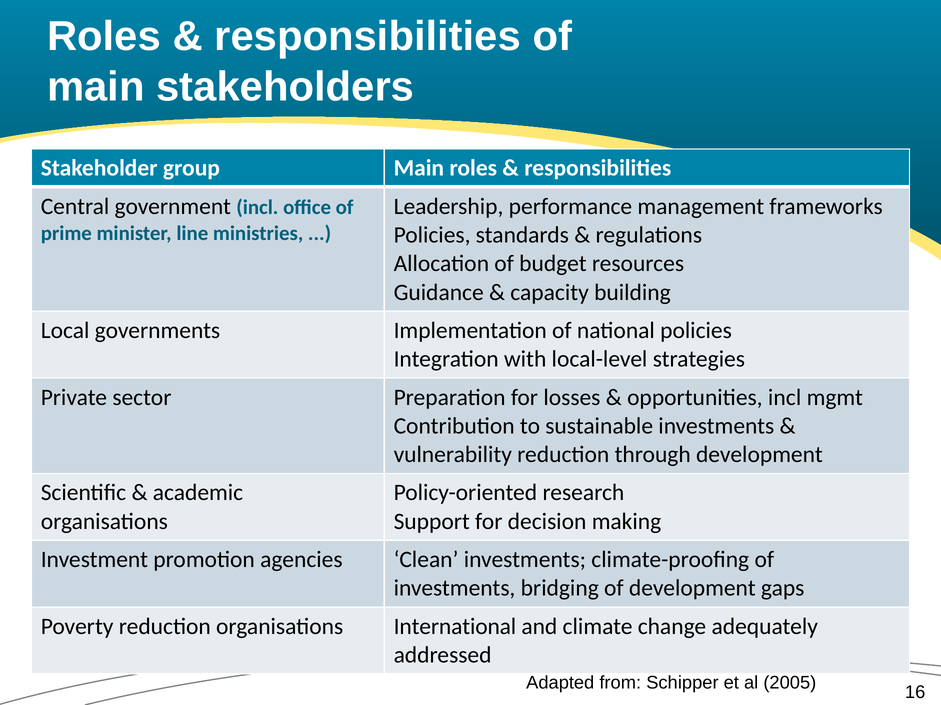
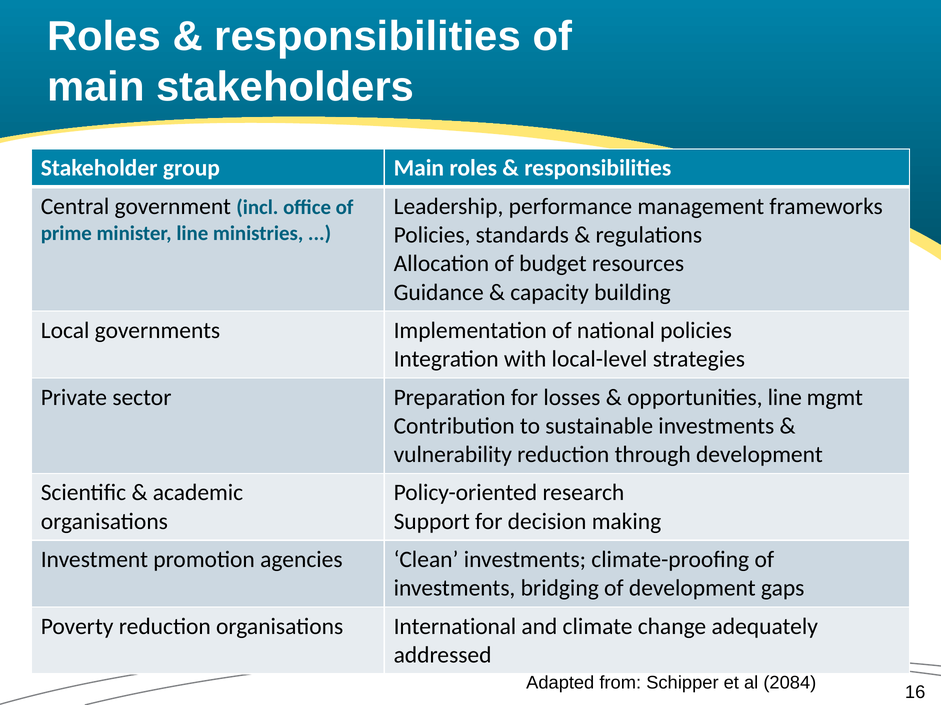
opportunities incl: incl -> line
2005: 2005 -> 2084
